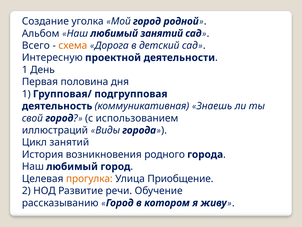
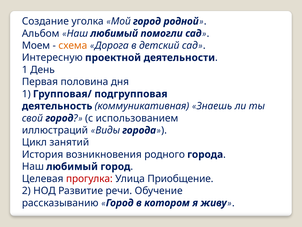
любимый занятий: занятий -> помогли
Всего: Всего -> Моем
прогулка colour: orange -> red
